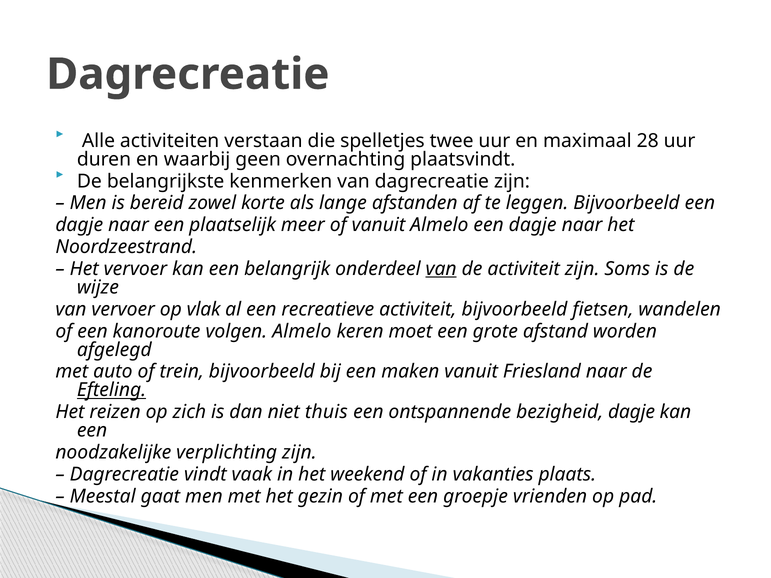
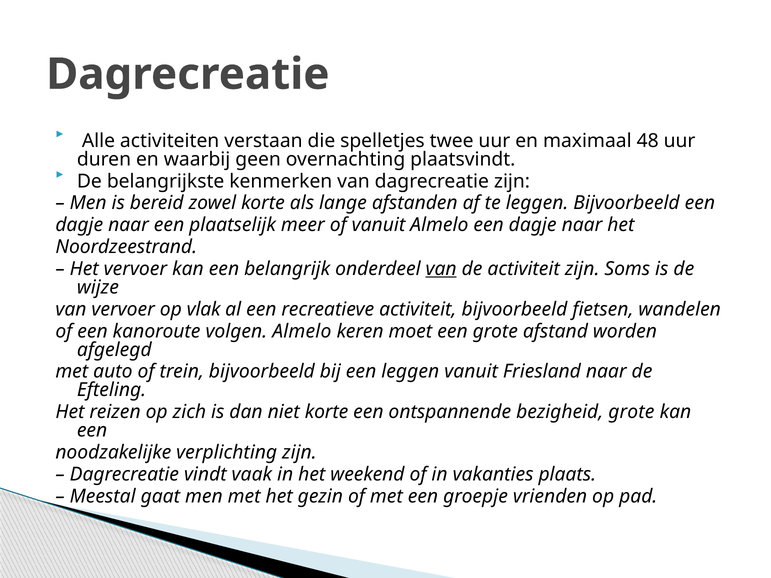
28: 28 -> 48
een maken: maken -> leggen
Efteling underline: present -> none
niet thuis: thuis -> korte
bezigheid dagje: dagje -> grote
